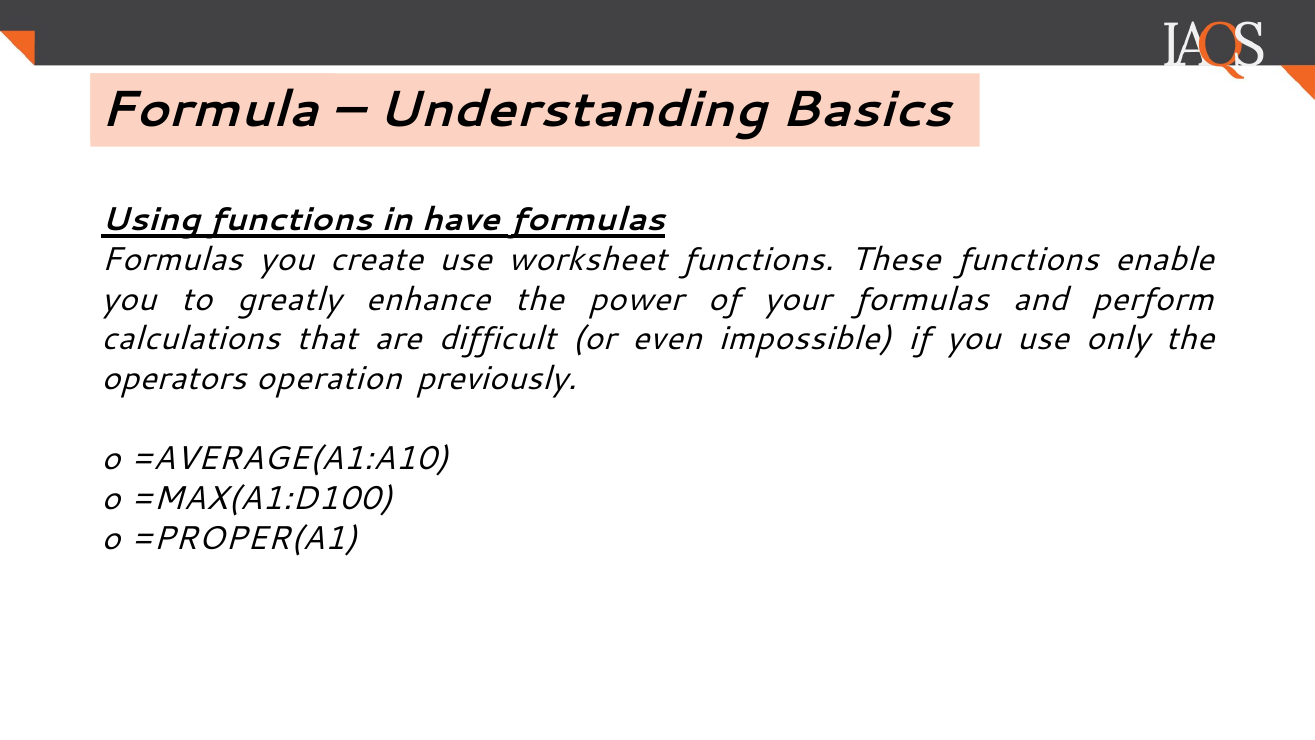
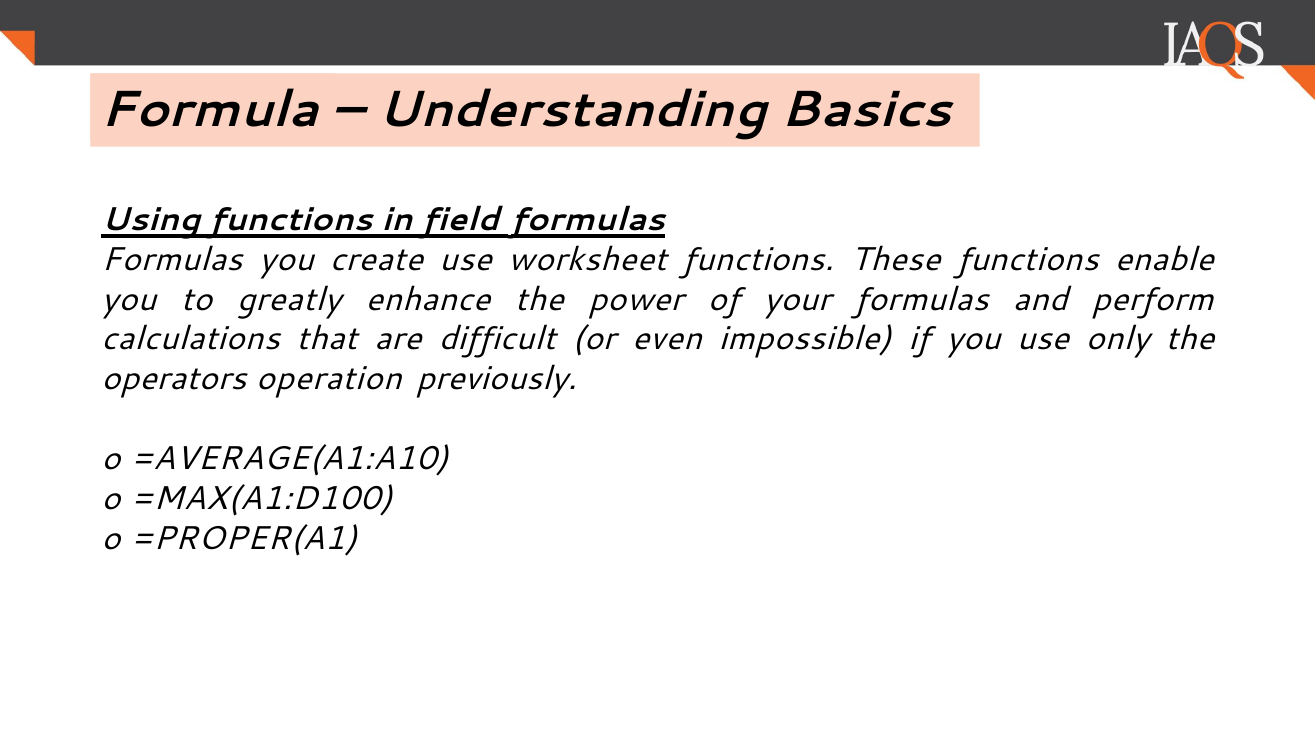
have: have -> field
